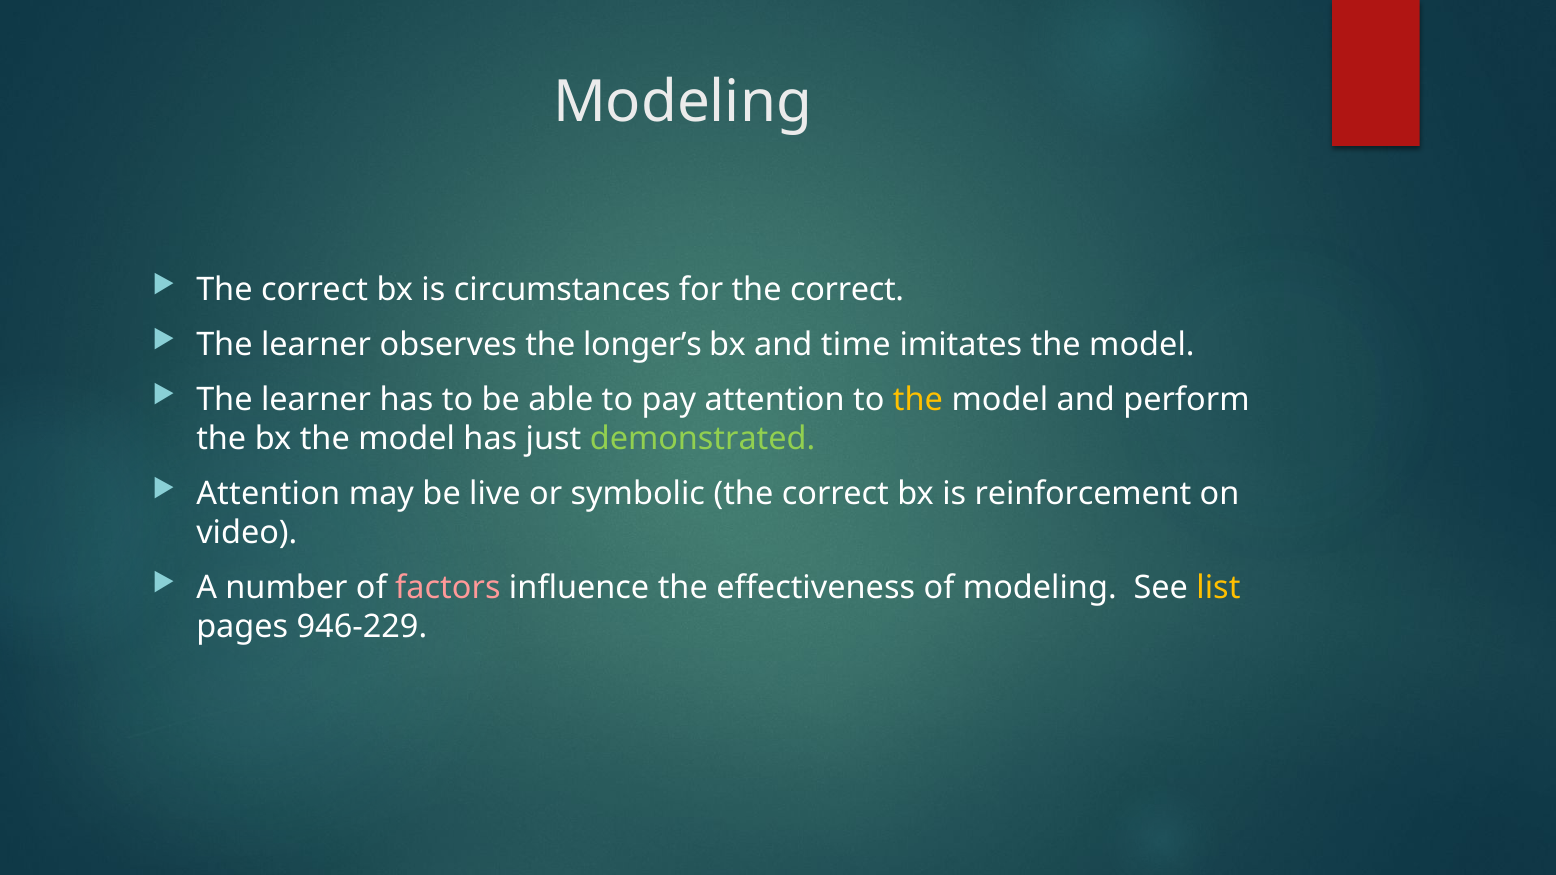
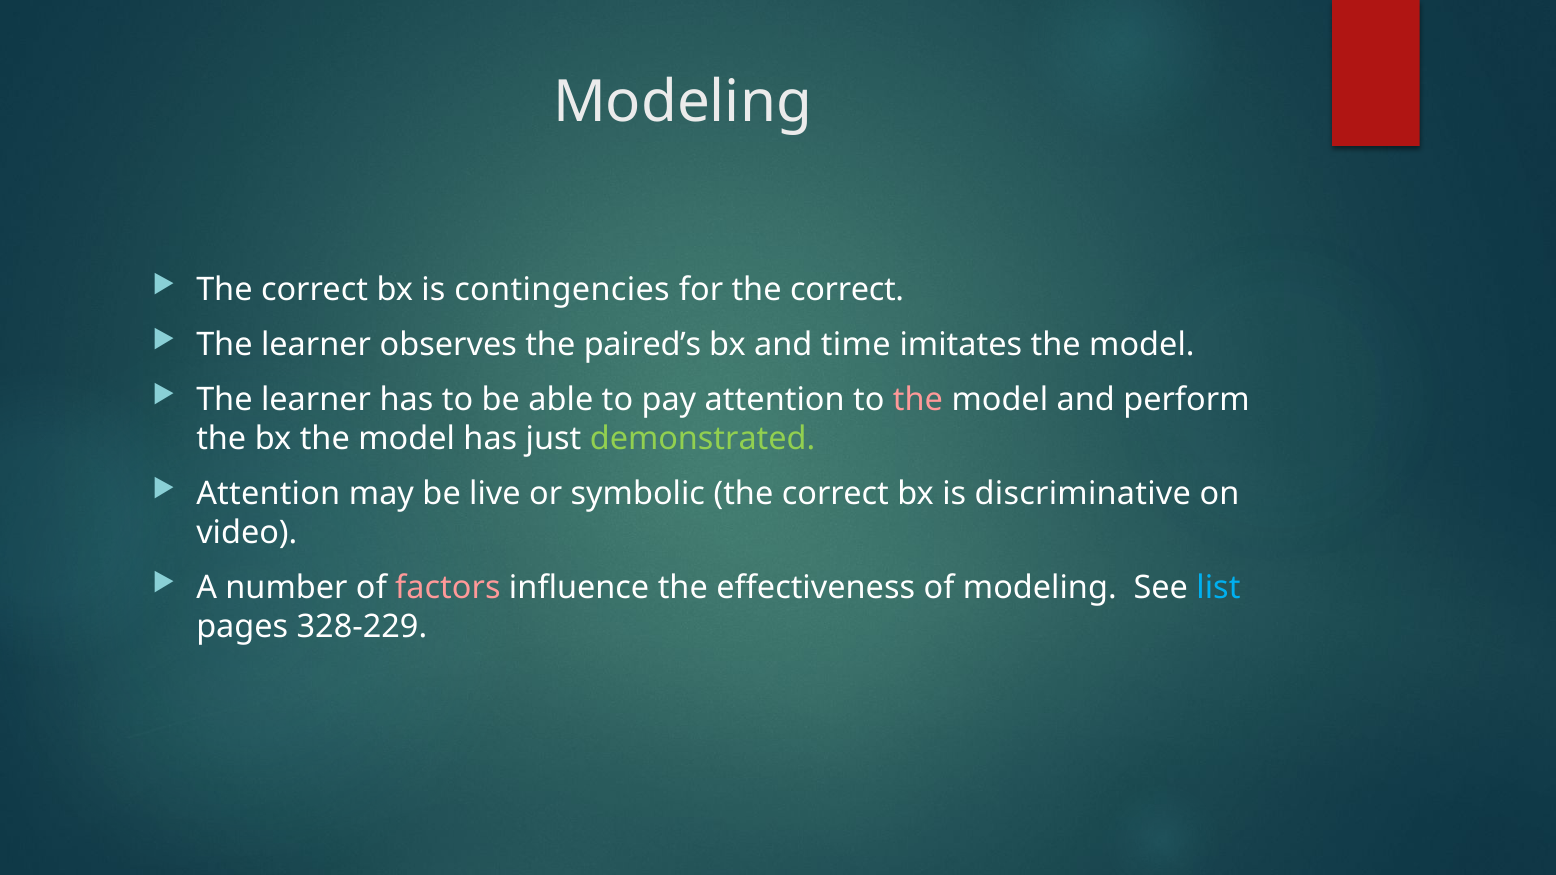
circumstances: circumstances -> contingencies
longer’s: longer’s -> paired’s
the at (918, 400) colour: yellow -> pink
reinforcement: reinforcement -> discriminative
list colour: yellow -> light blue
946-229: 946-229 -> 328-229
